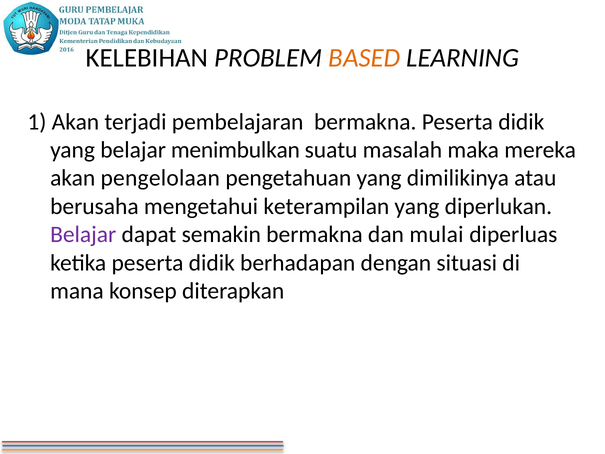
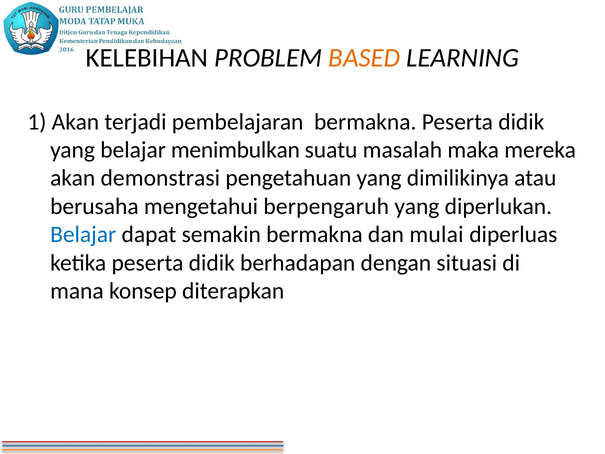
pengelolaan: pengelolaan -> demonstrasi
keterampilan: keterampilan -> berpengaruh
Belajar at (83, 234) colour: purple -> blue
